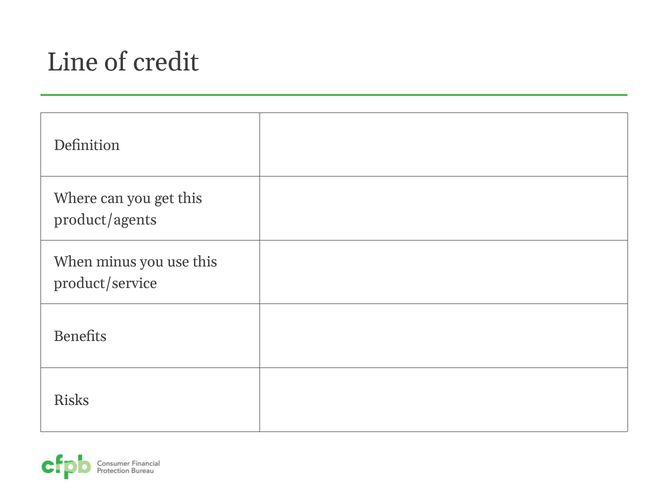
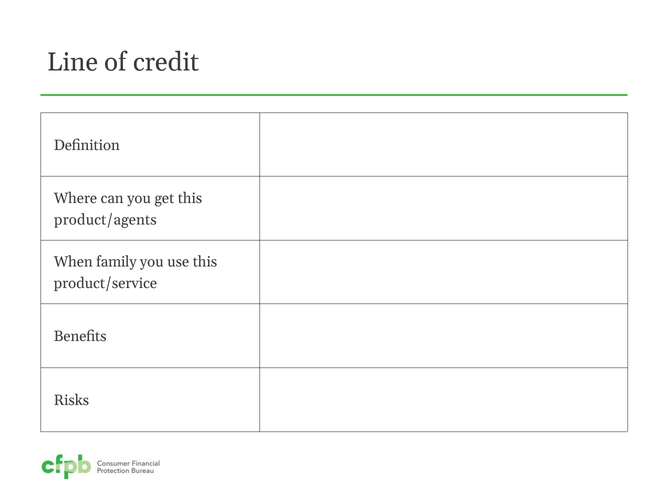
minus: minus -> family
